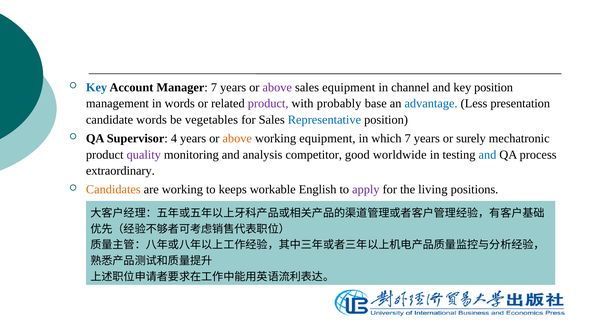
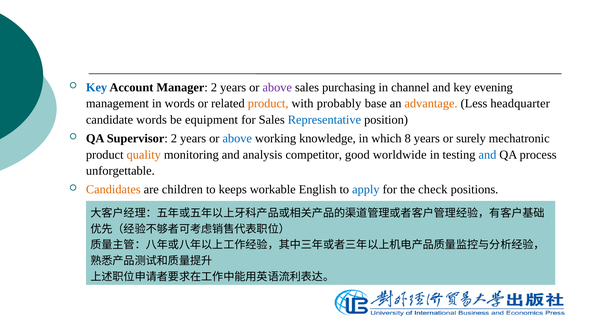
Manager 7: 7 -> 2
sales equipment: equipment -> purchasing
key position: position -> evening
product at (268, 104) colour: purple -> orange
advantage colour: blue -> orange
presentation: presentation -> headquarter
vegetables: vegetables -> equipment
Supervisor 4: 4 -> 2
above at (237, 139) colour: orange -> blue
working equipment: equipment -> knowledge
which 7: 7 -> 8
quality colour: purple -> orange
extraordinary: extraordinary -> unforgettable
are working: working -> children
apply colour: purple -> blue
living: living -> check
